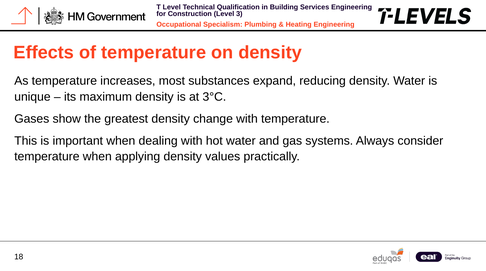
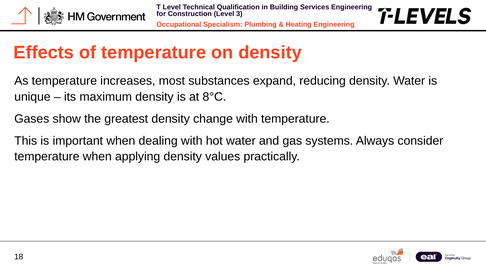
3°C: 3°C -> 8°C
